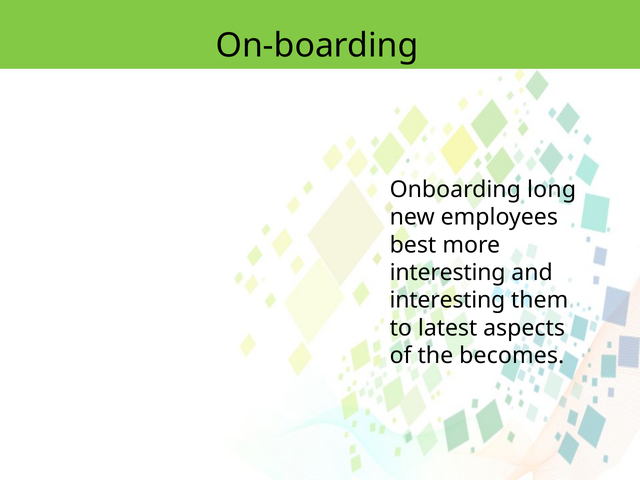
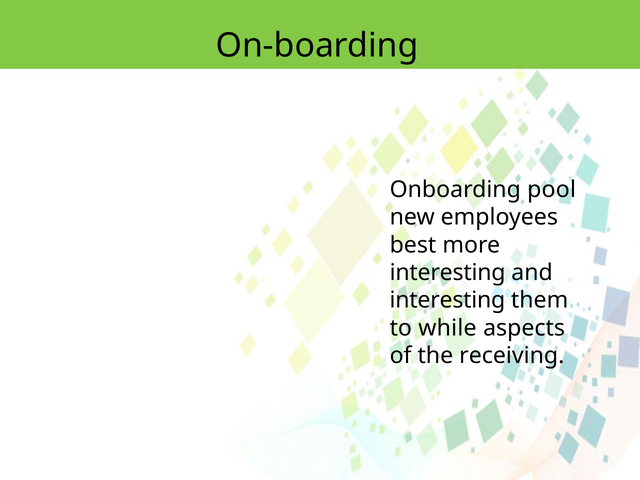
long: long -> pool
latest: latest -> while
becomes: becomes -> receiving
